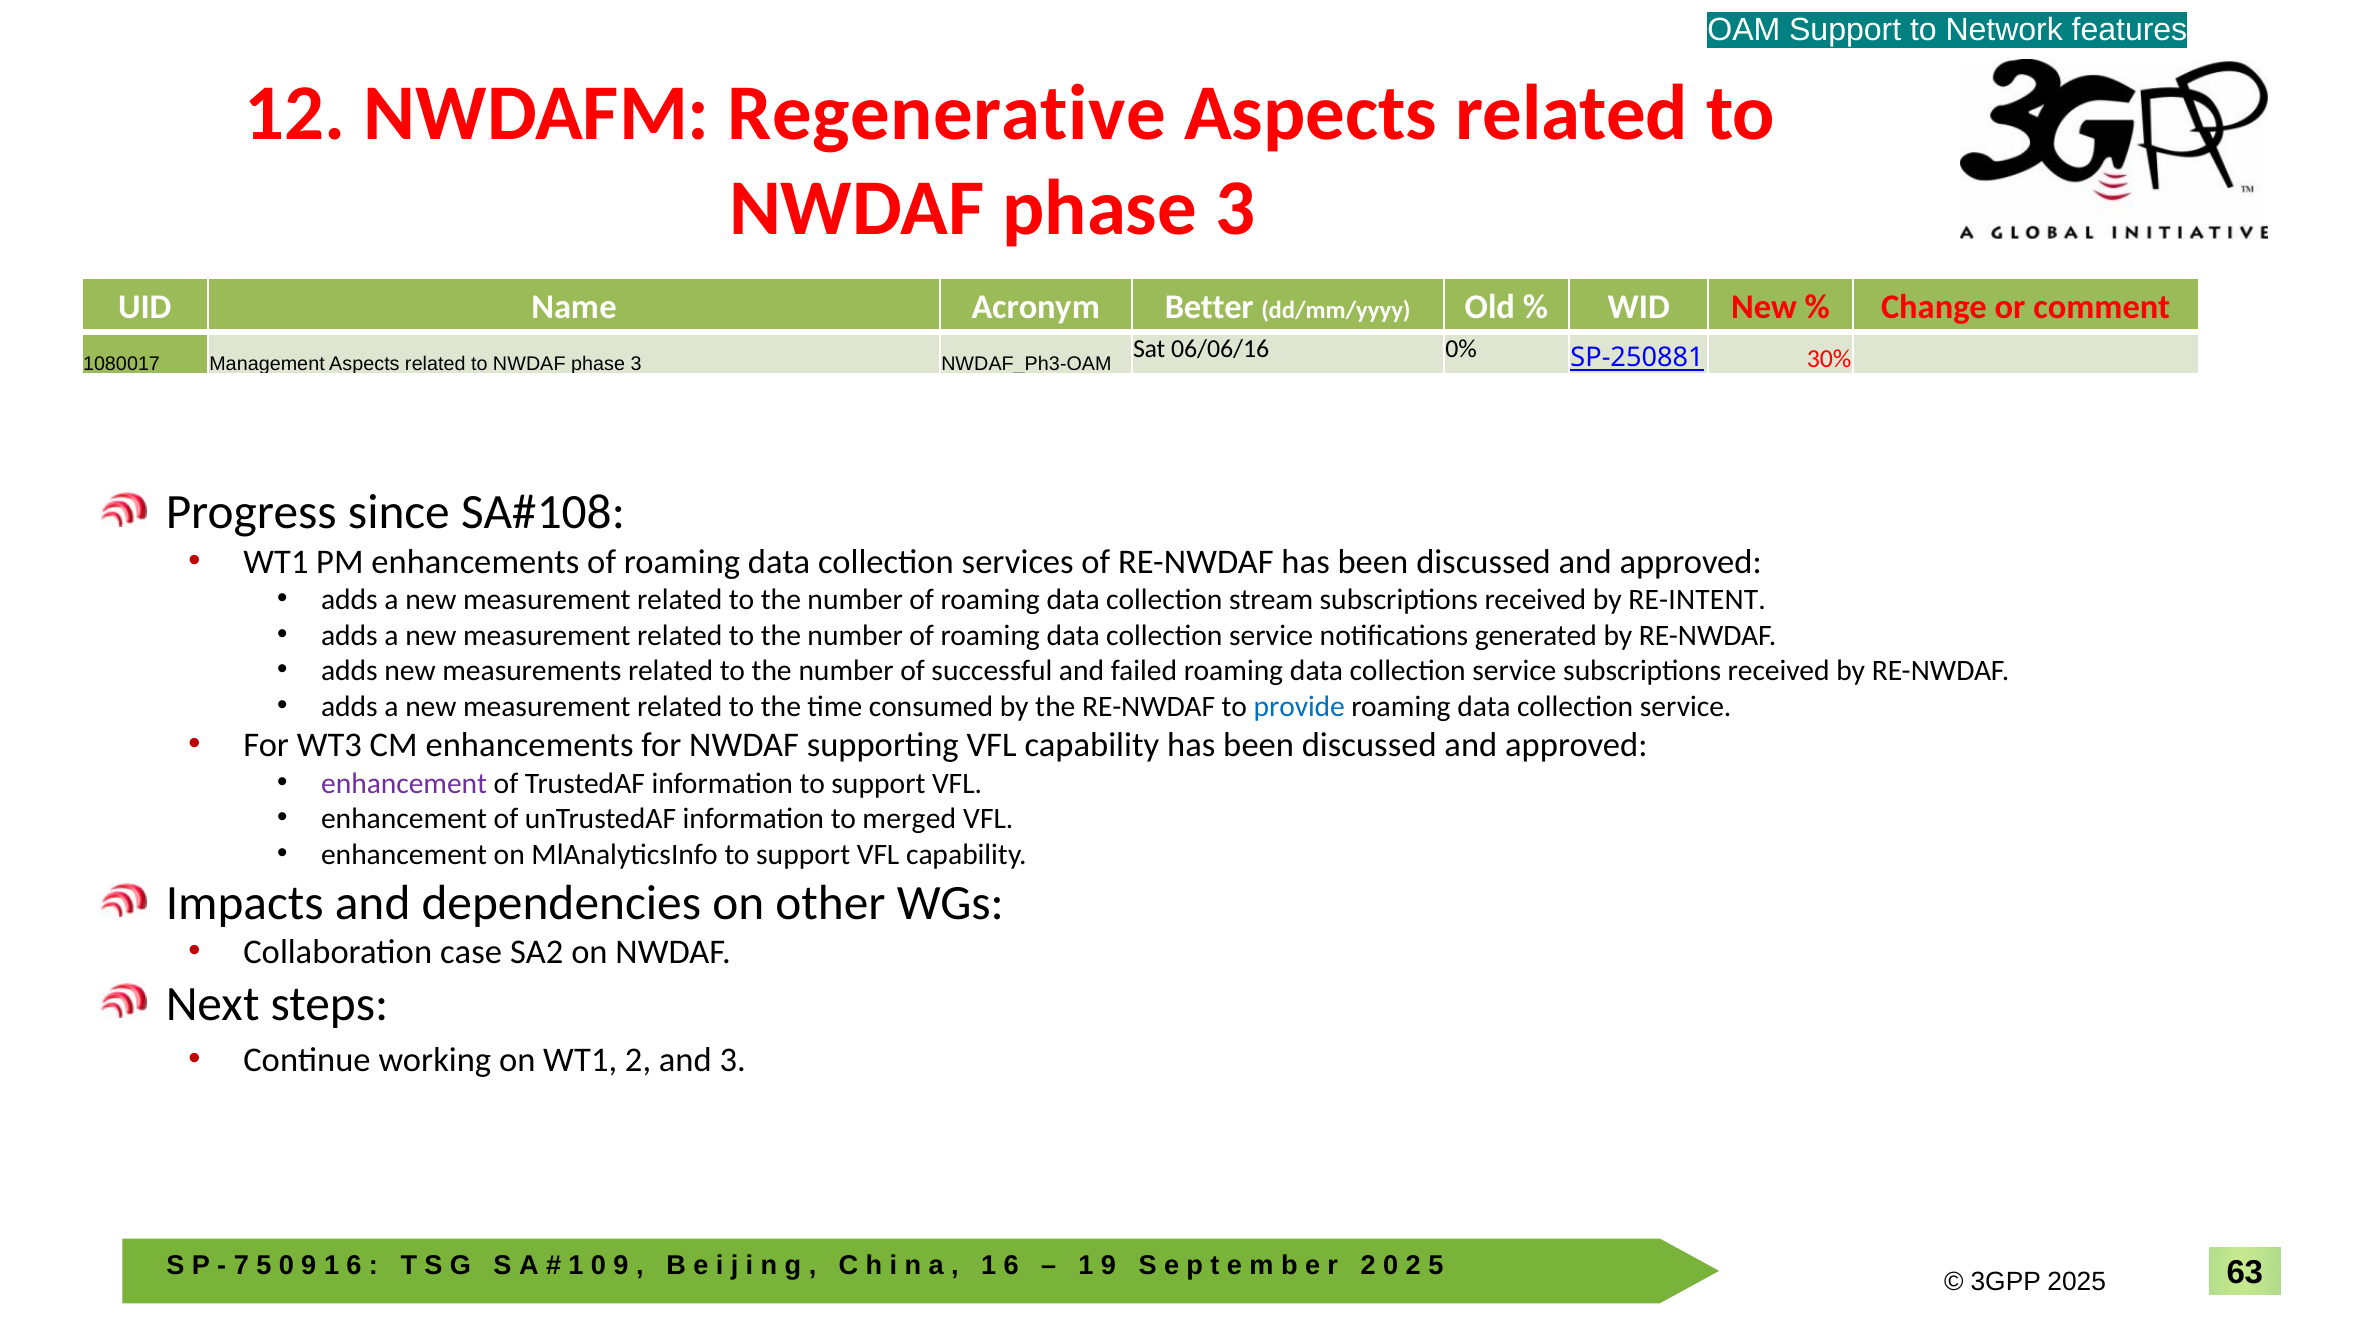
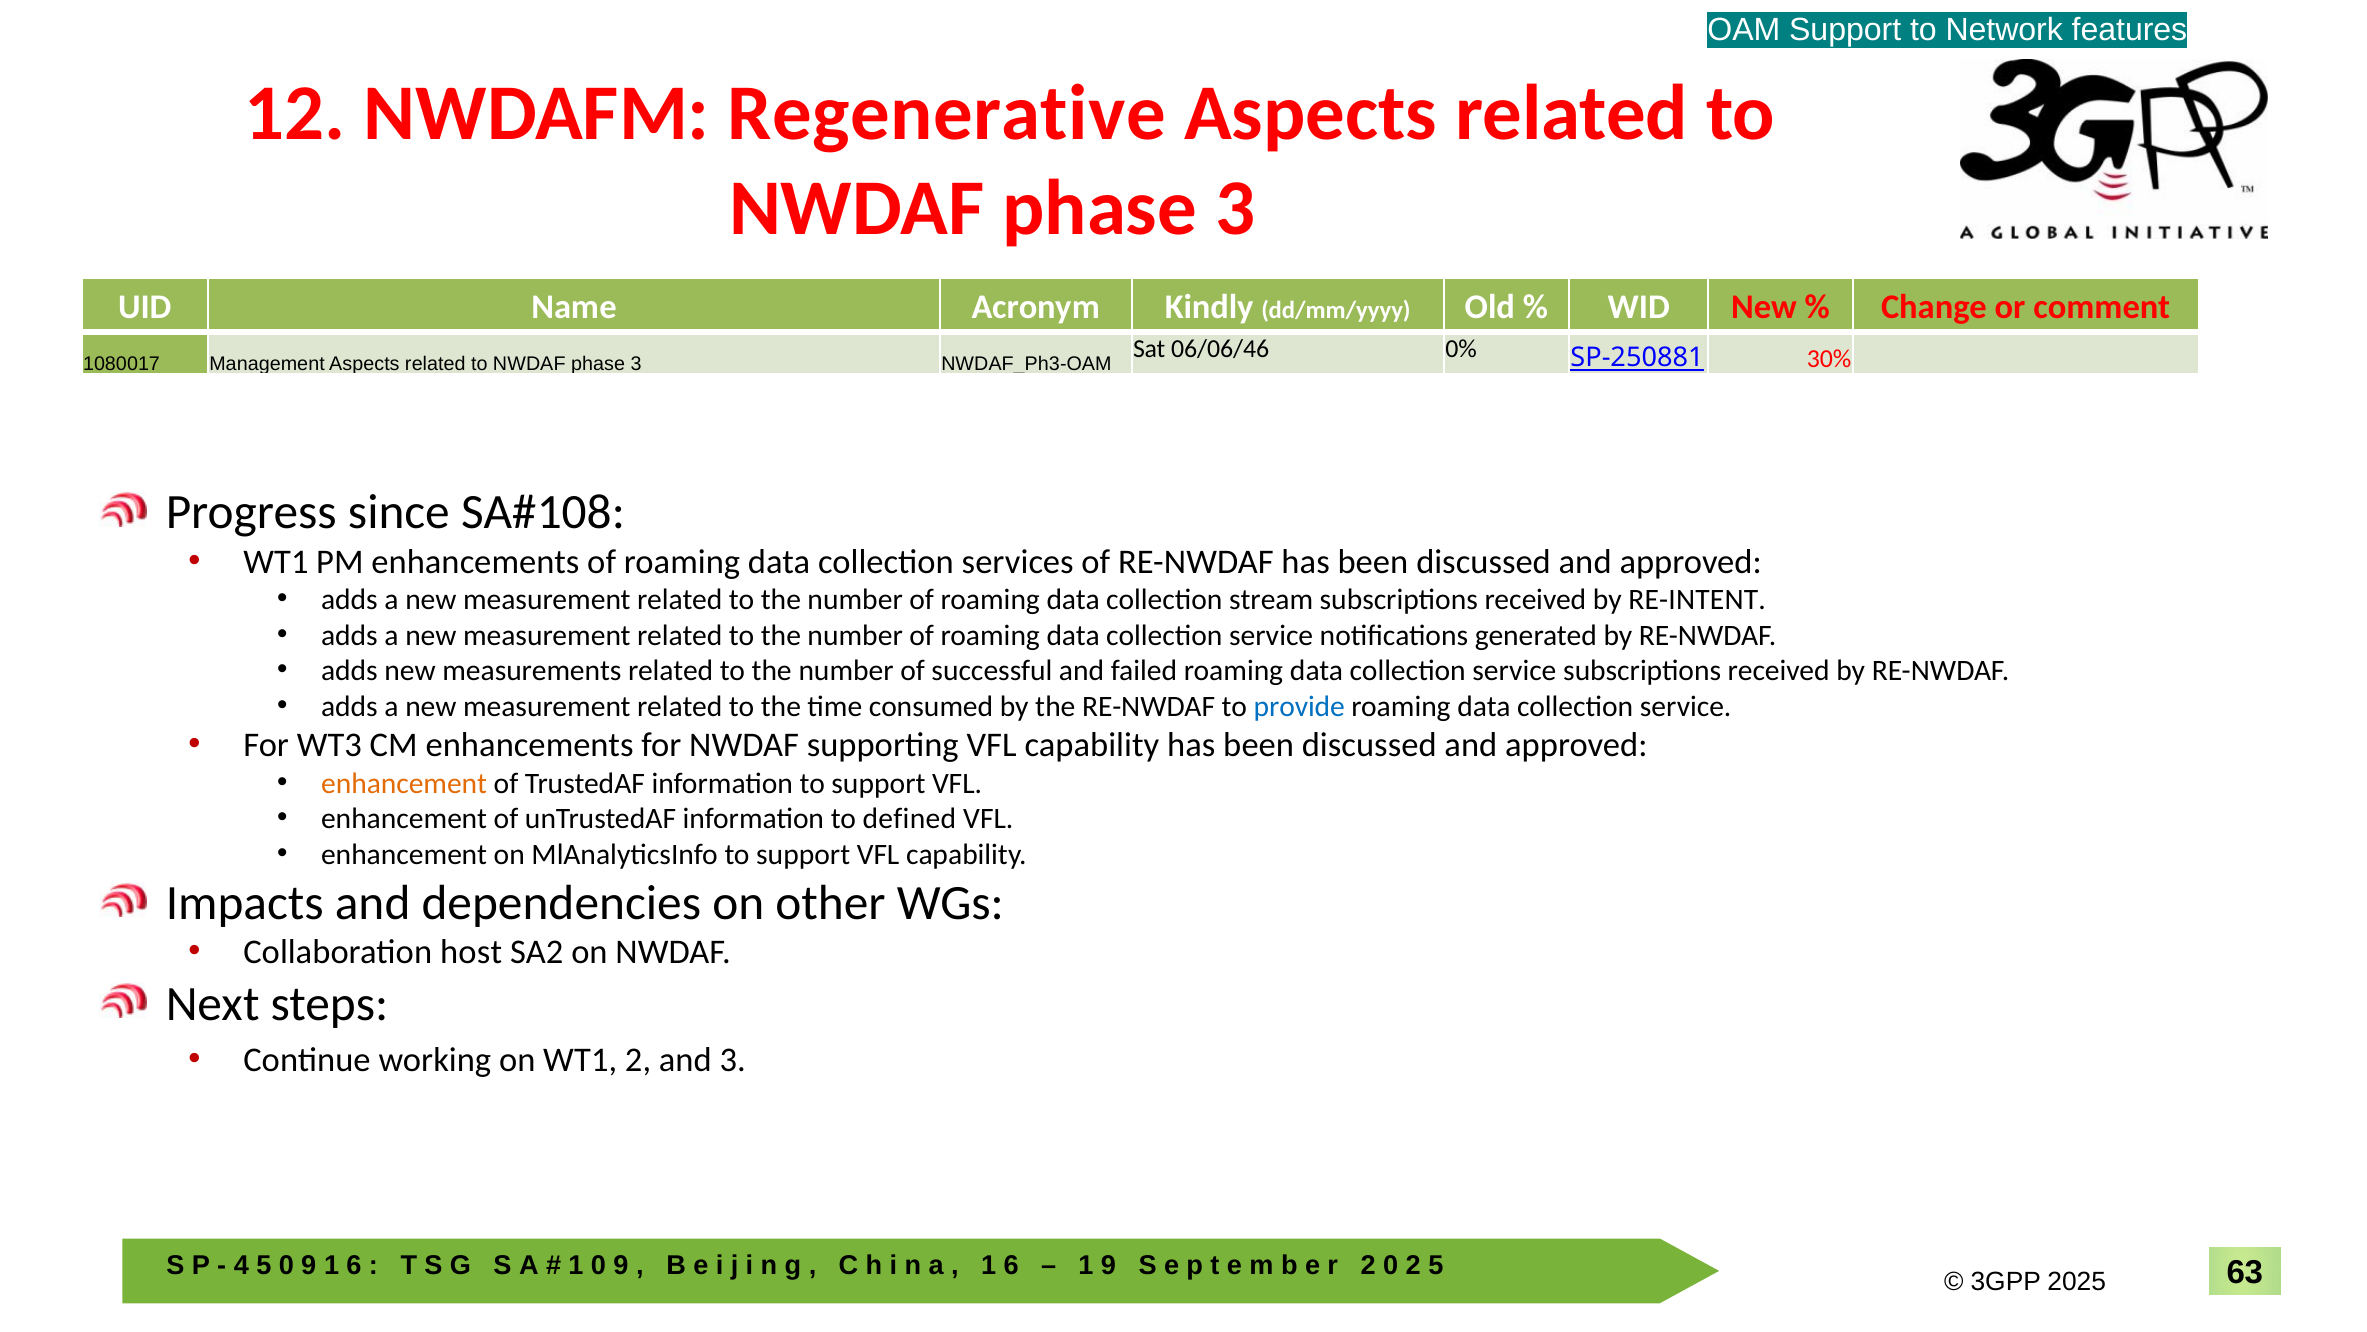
Better: Better -> Kindly
06/06/16: 06/06/16 -> 06/06/46
enhancement at (404, 783) colour: purple -> orange
merged: merged -> defined
case: case -> host
7: 7 -> 4
